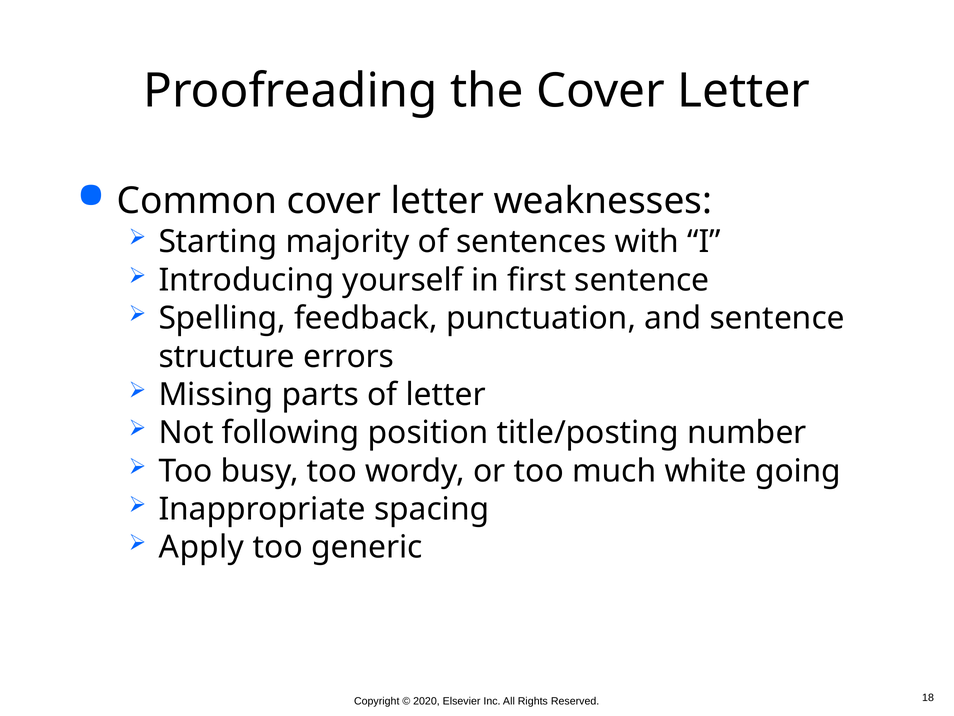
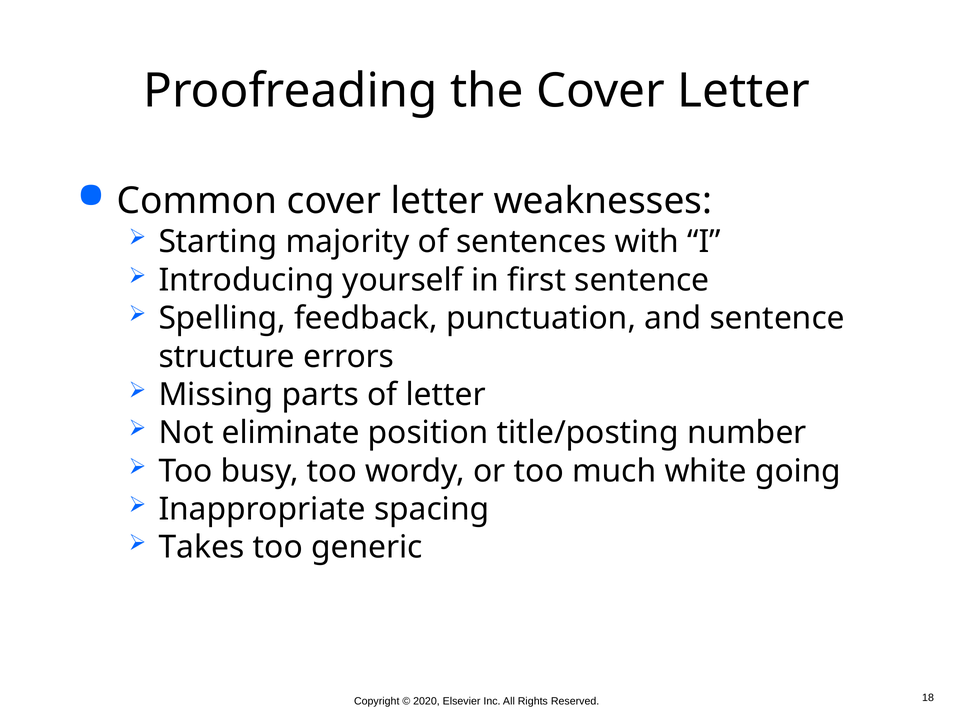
following: following -> eliminate
Apply: Apply -> Takes
